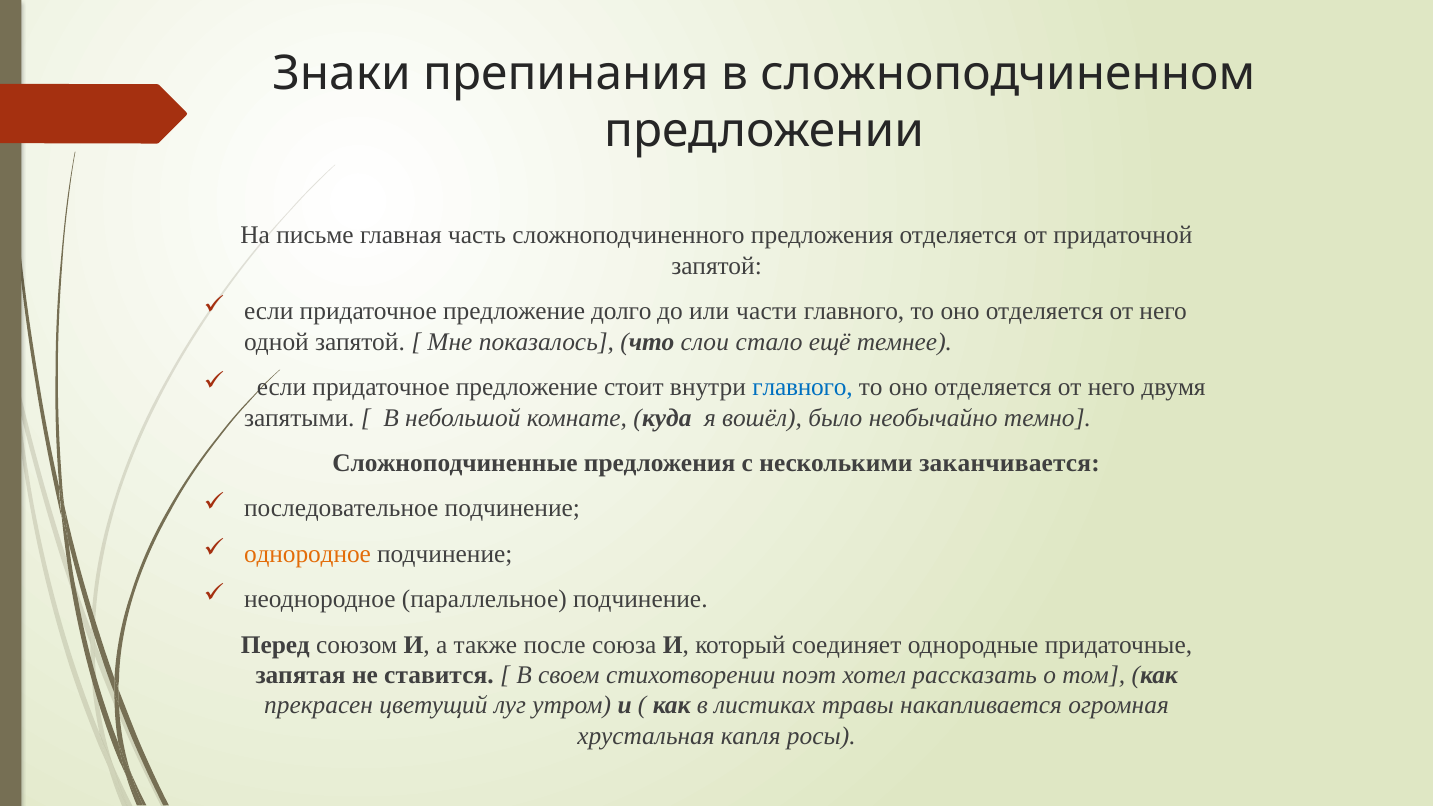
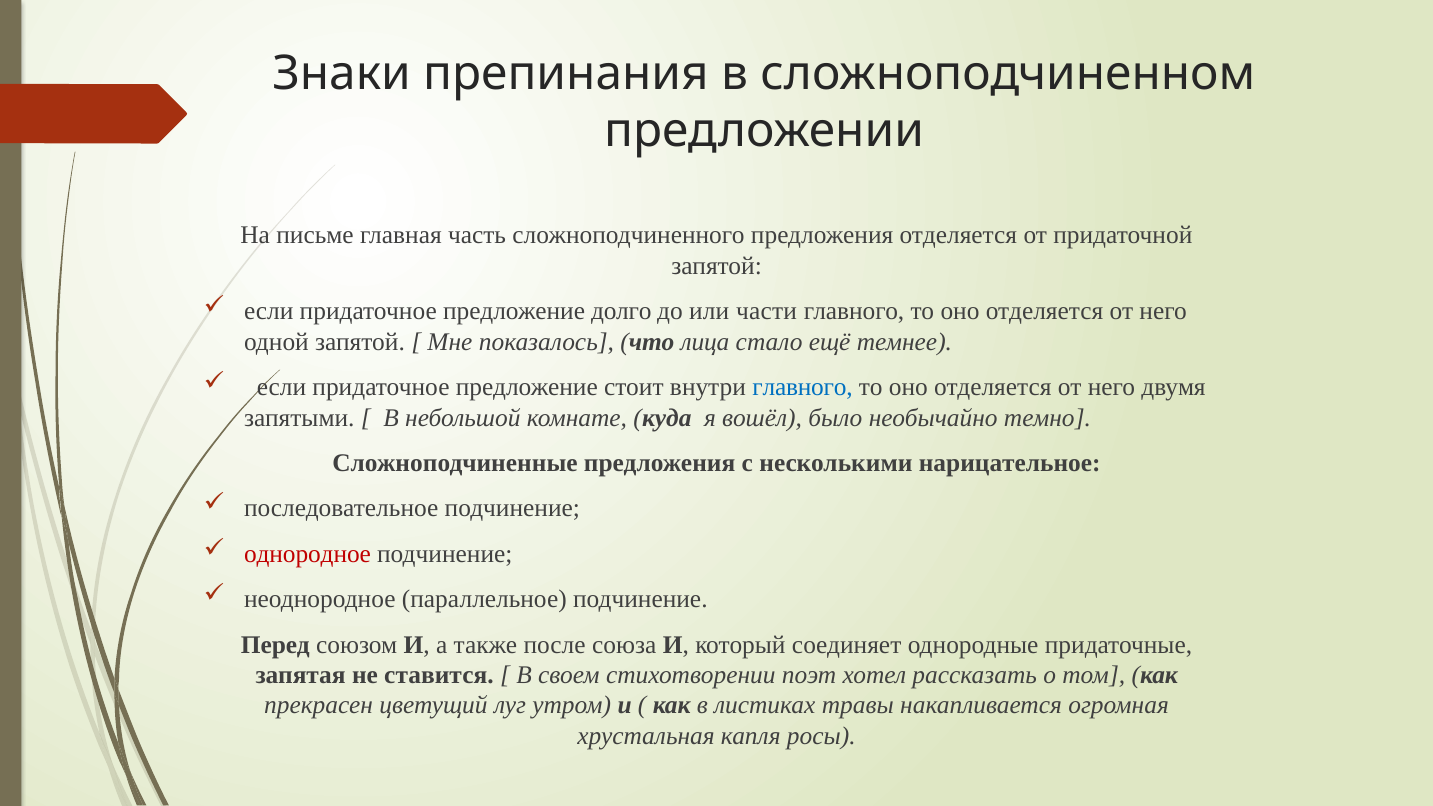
слои: слои -> лица
заканчивается: заканчивается -> нарицательное
однородное colour: orange -> red
